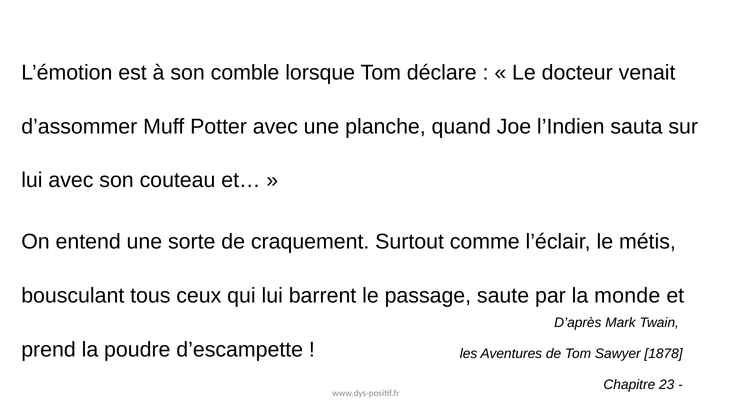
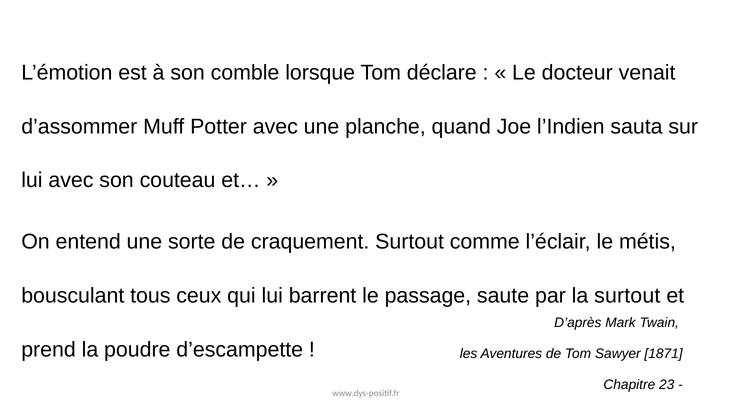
la monde: monde -> surtout
1878: 1878 -> 1871
